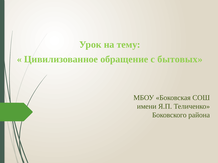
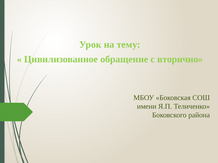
бытовых: бытовых -> вторично
